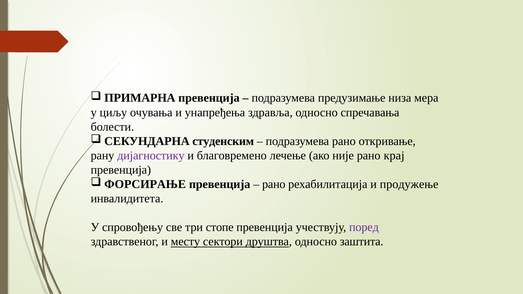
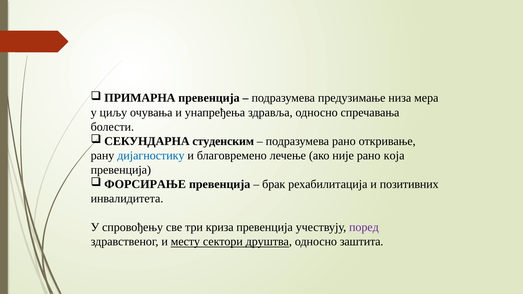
дијагностику colour: purple -> blue
крај: крај -> која
рано at (274, 184): рано -> брак
продужење: продужење -> позитивних
стопе: стопе -> криза
